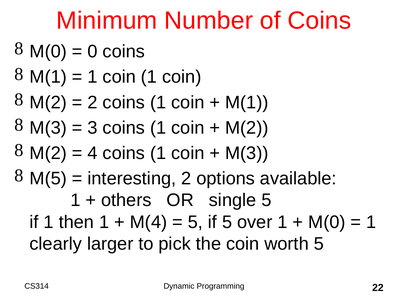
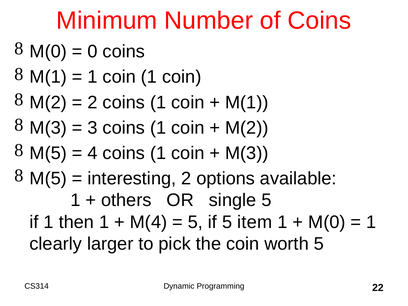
M(2 at (48, 153): M(2 -> M(5
over: over -> item
